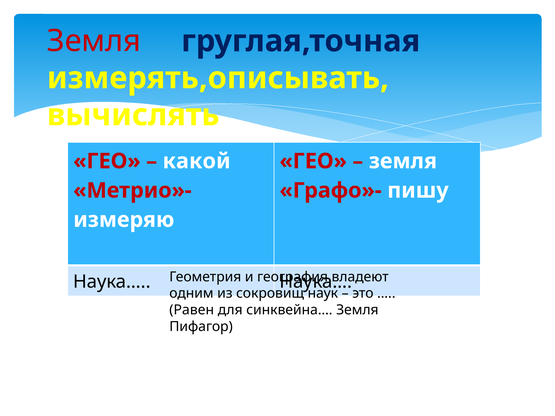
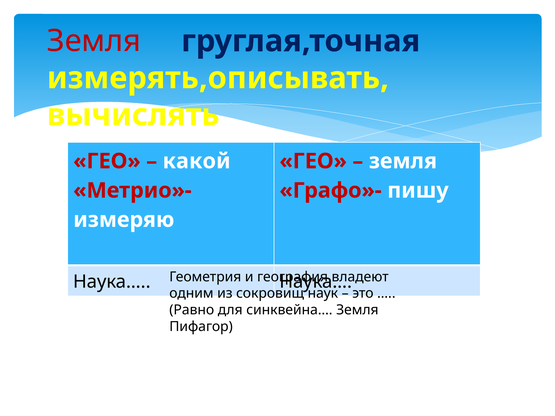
Равен: Равен -> Равно
